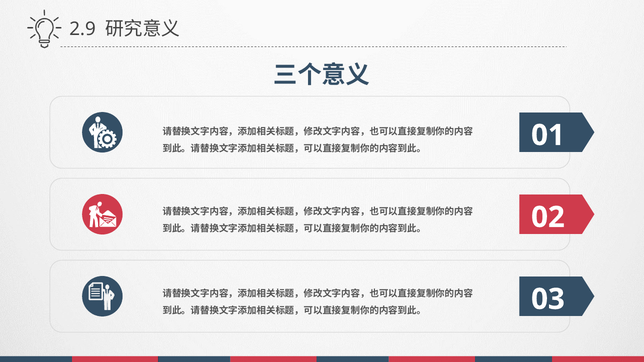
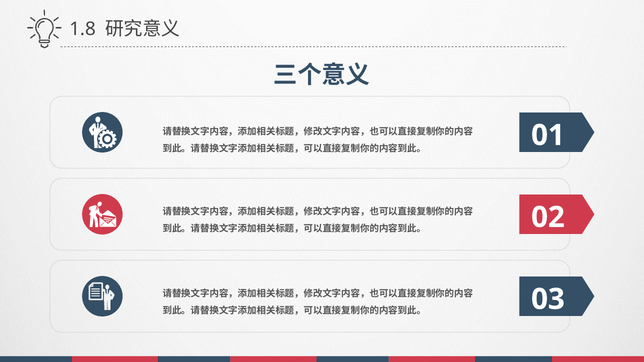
2.9: 2.9 -> 1.8
